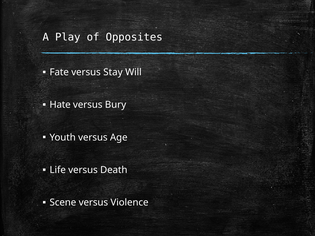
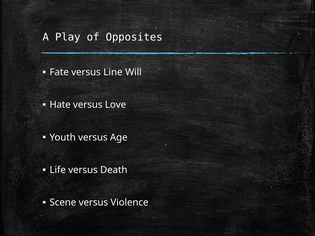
Stay: Stay -> Line
Bury: Bury -> Love
